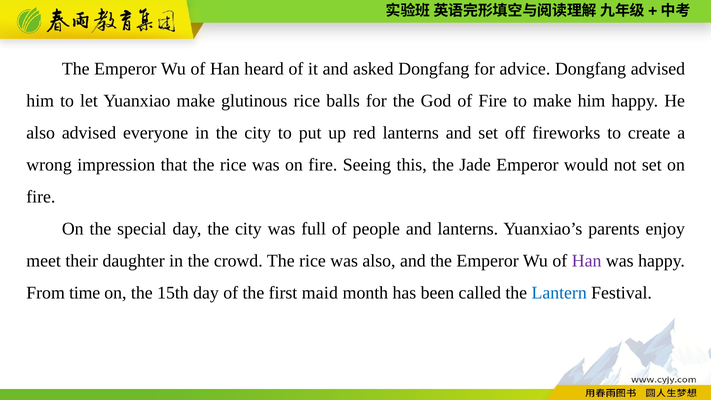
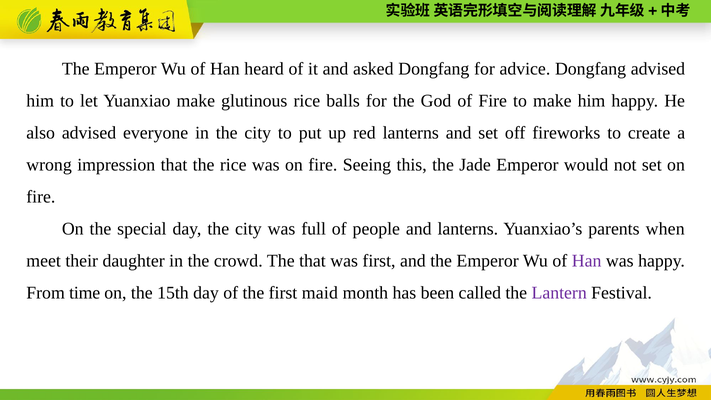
enjoy: enjoy -> when
crowd The rice: rice -> that
was also: also -> first
Lantern colour: blue -> purple
